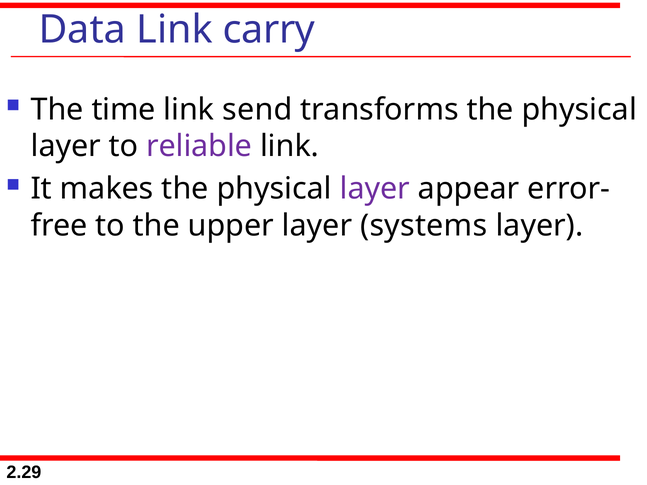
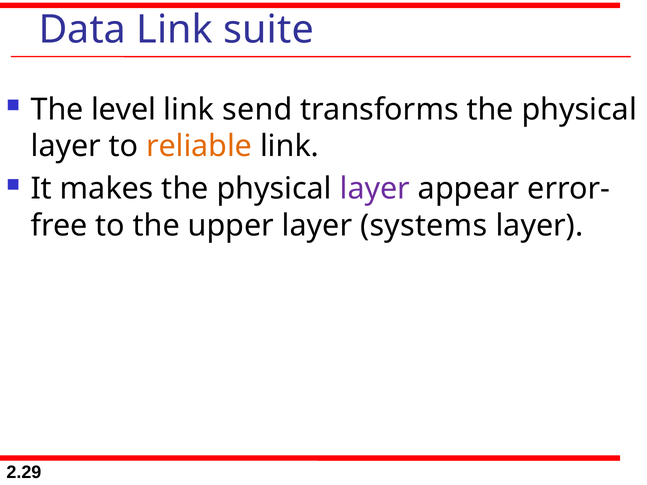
carry: carry -> suite
time: time -> level
reliable colour: purple -> orange
